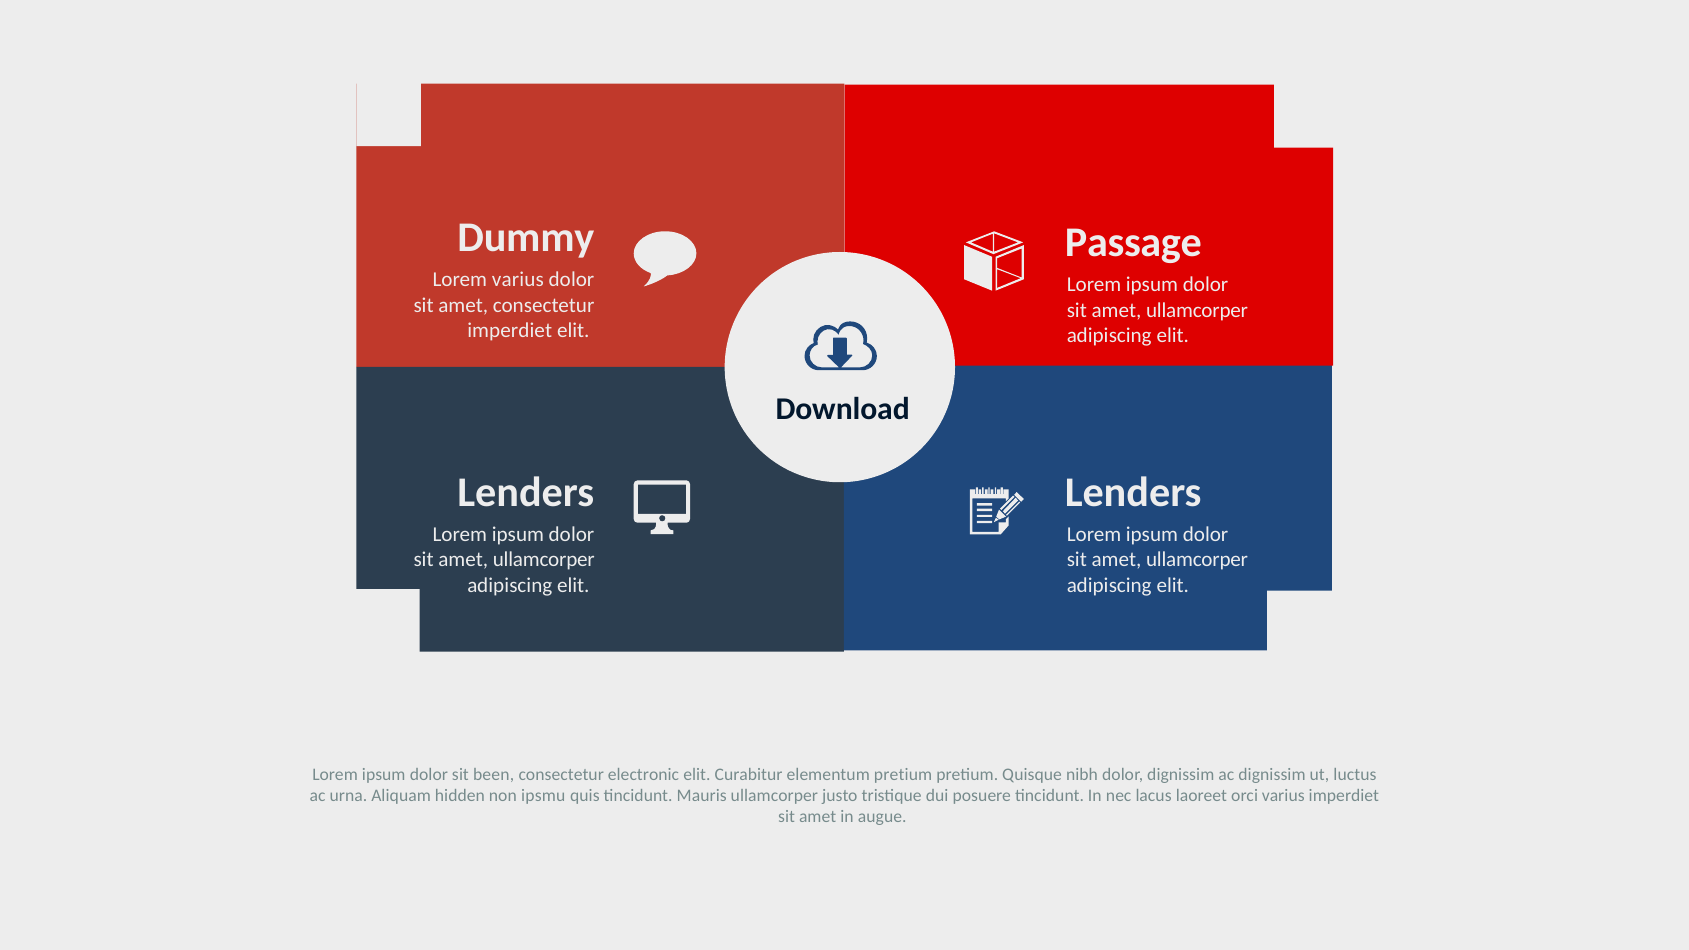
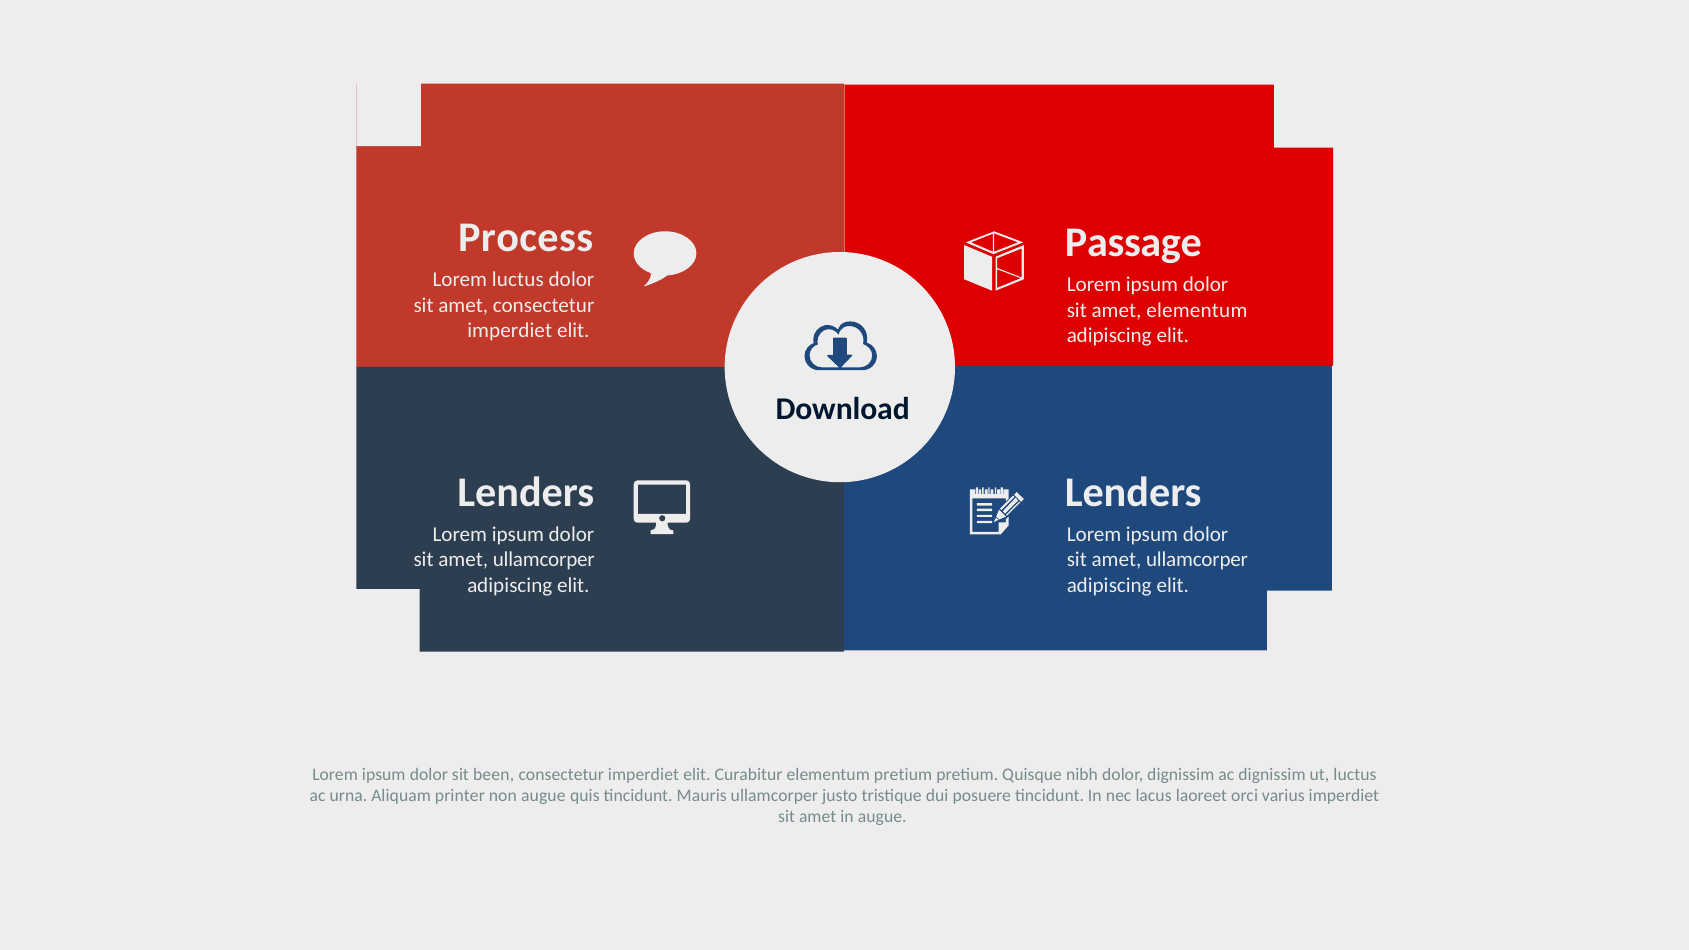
Dummy: Dummy -> Process
Lorem varius: varius -> luctus
ullamcorper at (1197, 310): ullamcorper -> elementum
electronic at (644, 775): electronic -> imperdiet
hidden: hidden -> printer
non ipsmu: ipsmu -> augue
